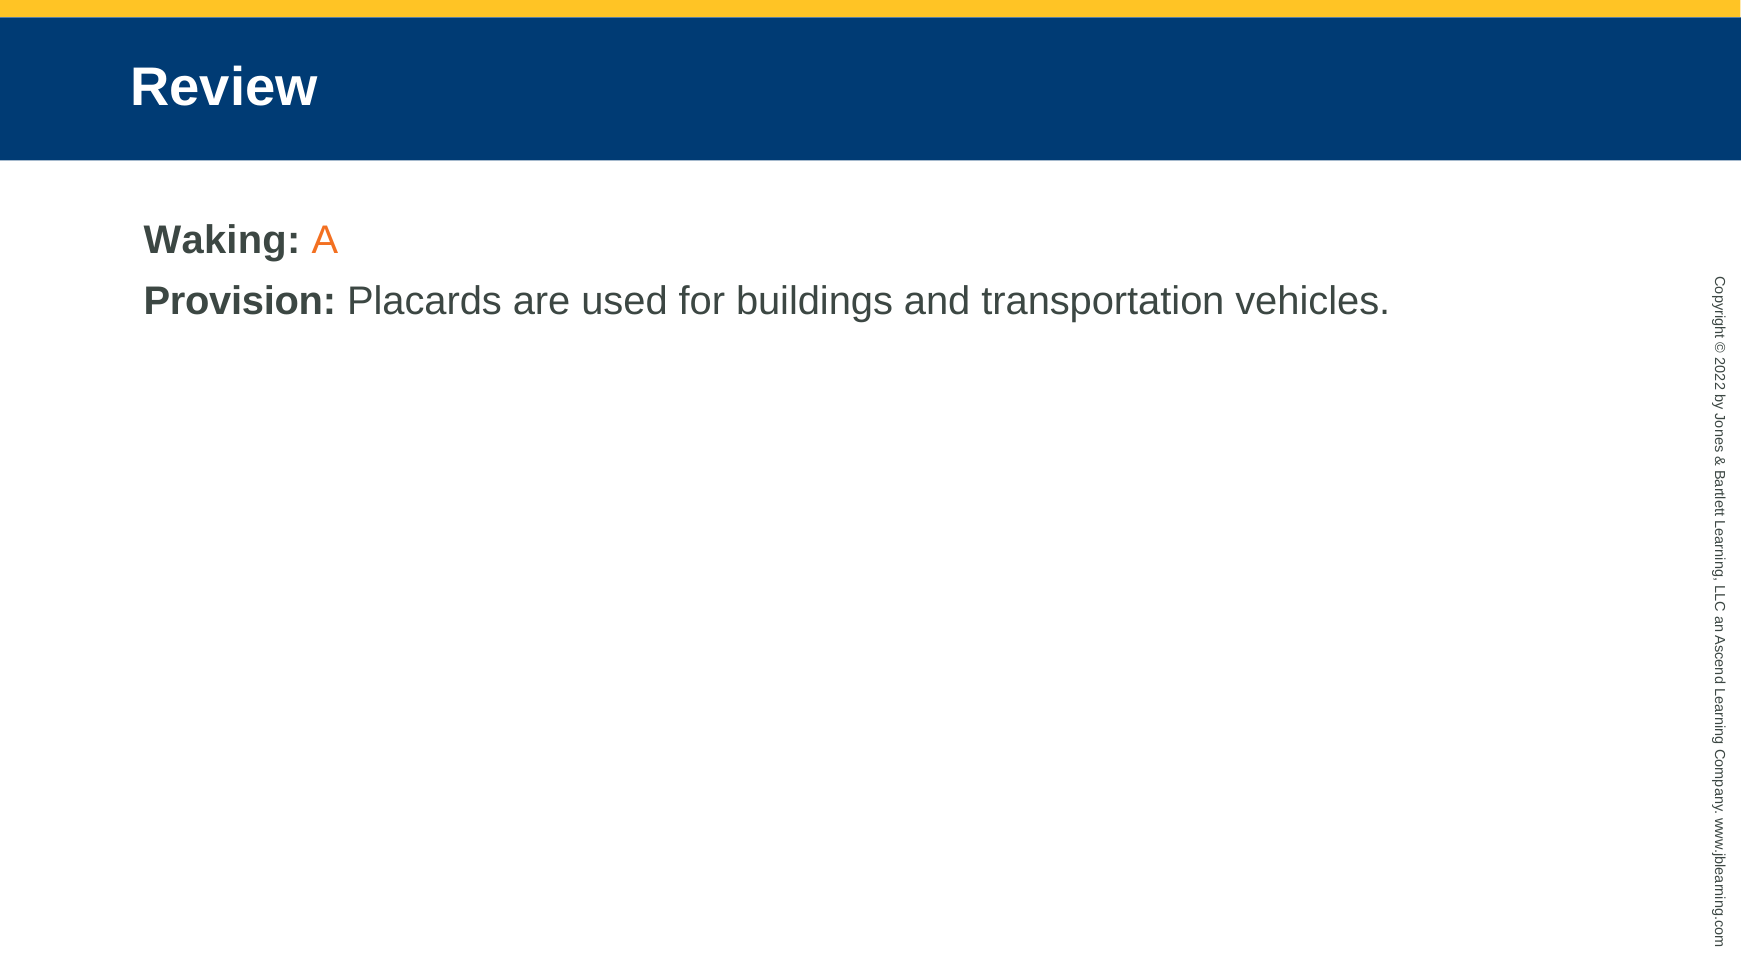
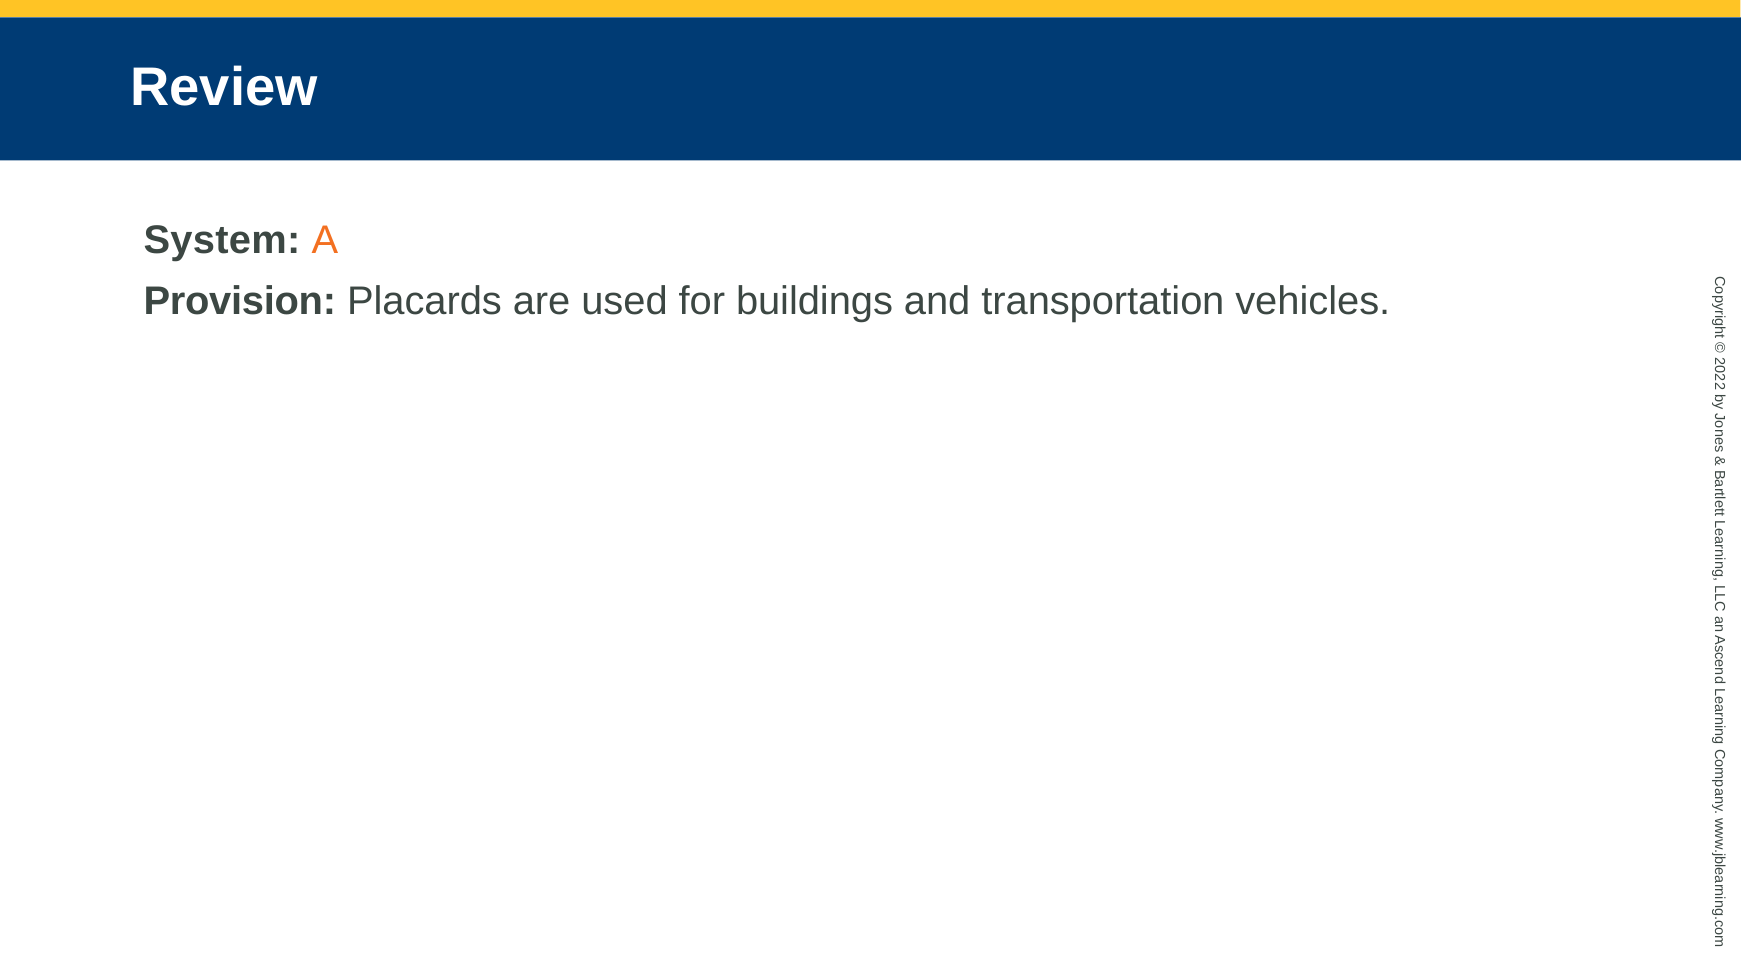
Waking: Waking -> System
